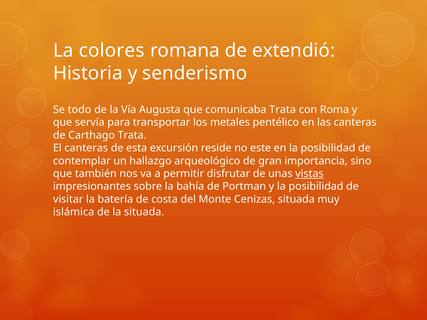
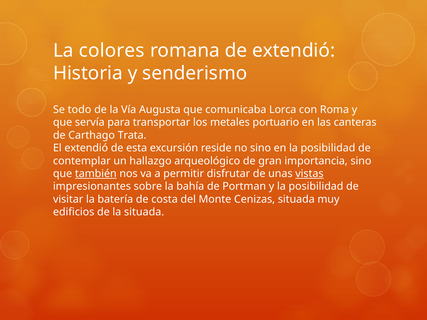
comunicaba Trata: Trata -> Lorca
pentélico: pentélico -> portuario
El canteras: canteras -> extendió
no este: este -> sino
también underline: none -> present
islámica: islámica -> edificios
